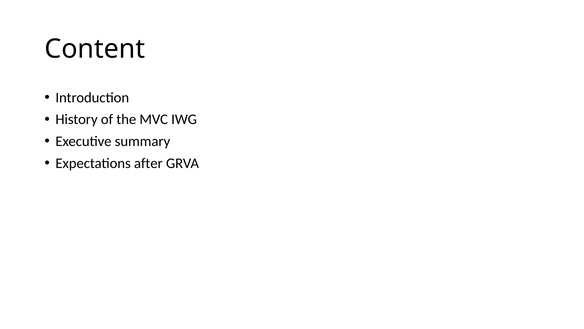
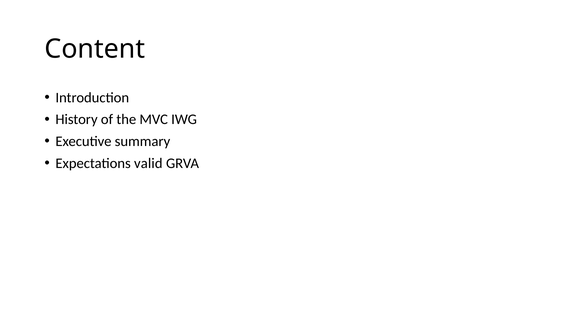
after: after -> valid
